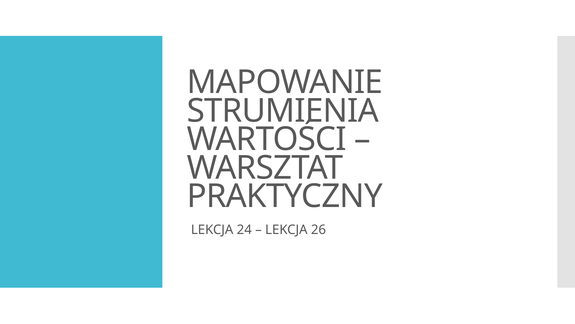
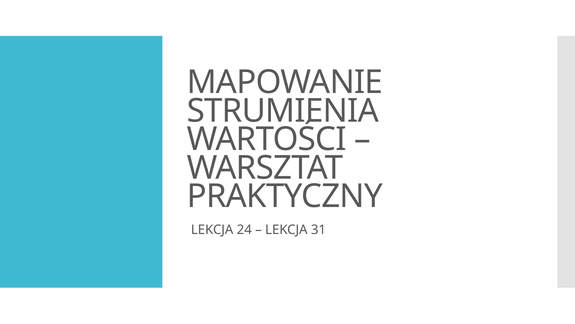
26: 26 -> 31
